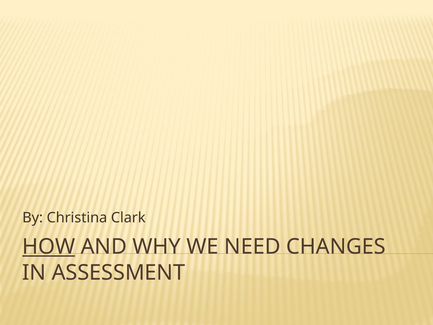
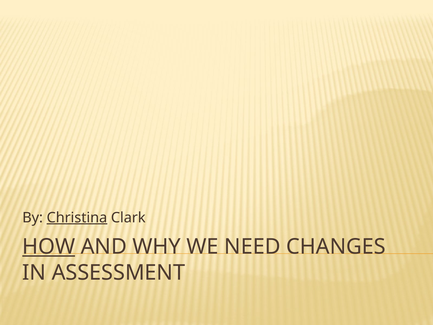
Christina underline: none -> present
